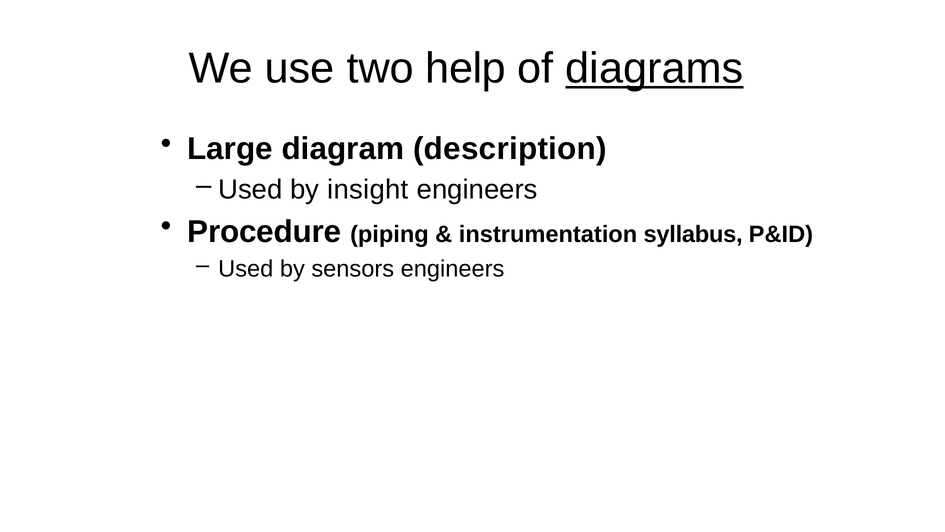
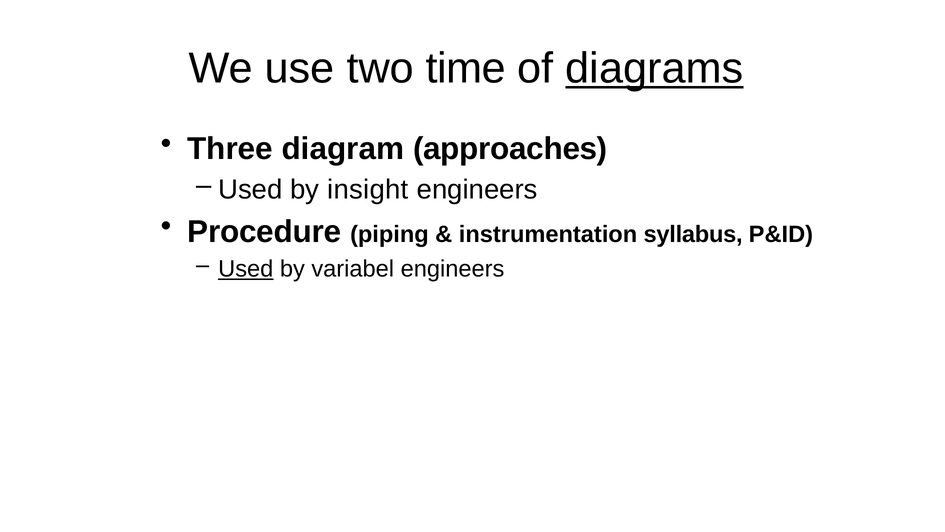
help: help -> time
Large: Large -> Three
description: description -> approaches
Used at (246, 269) underline: none -> present
sensors: sensors -> variabel
